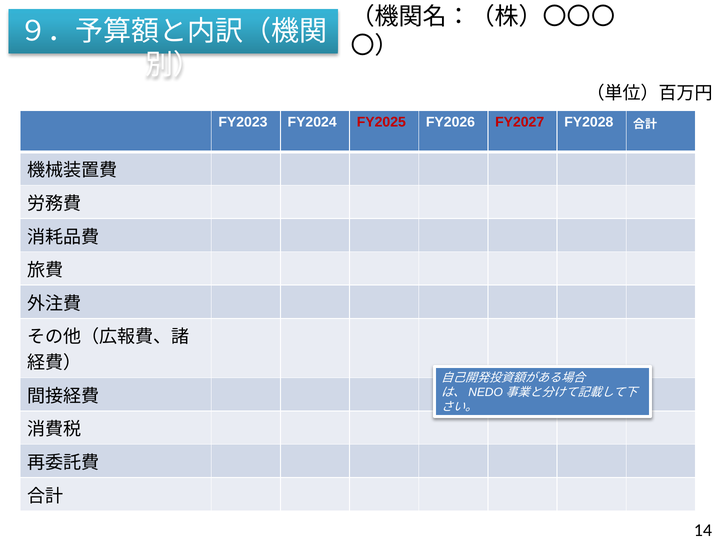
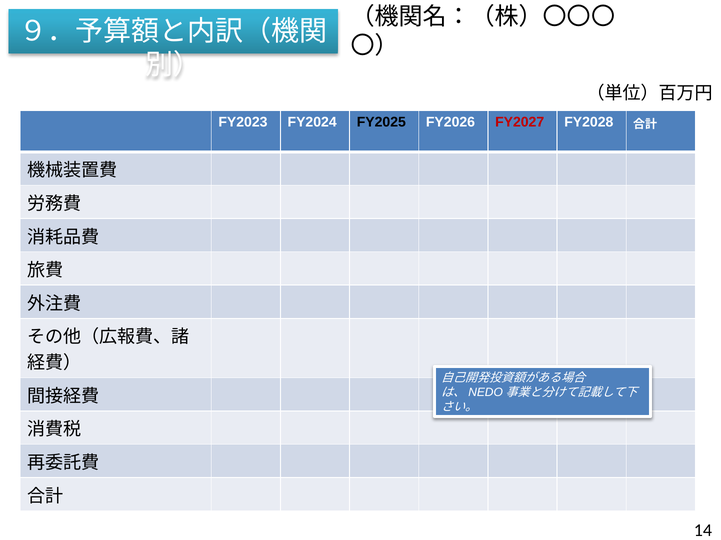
FY2025 colour: red -> black
